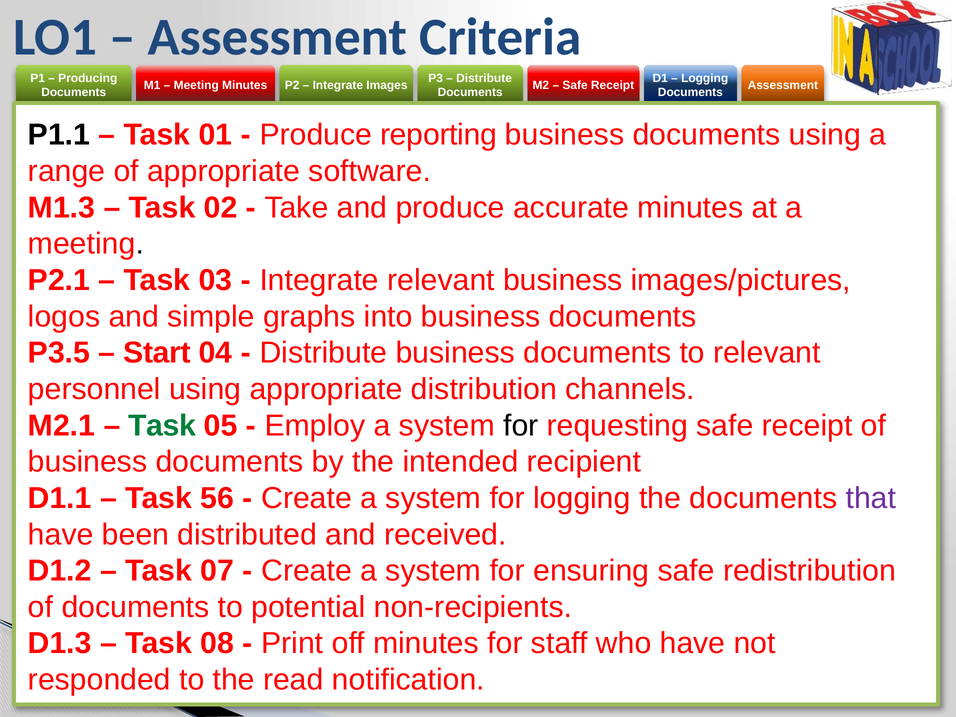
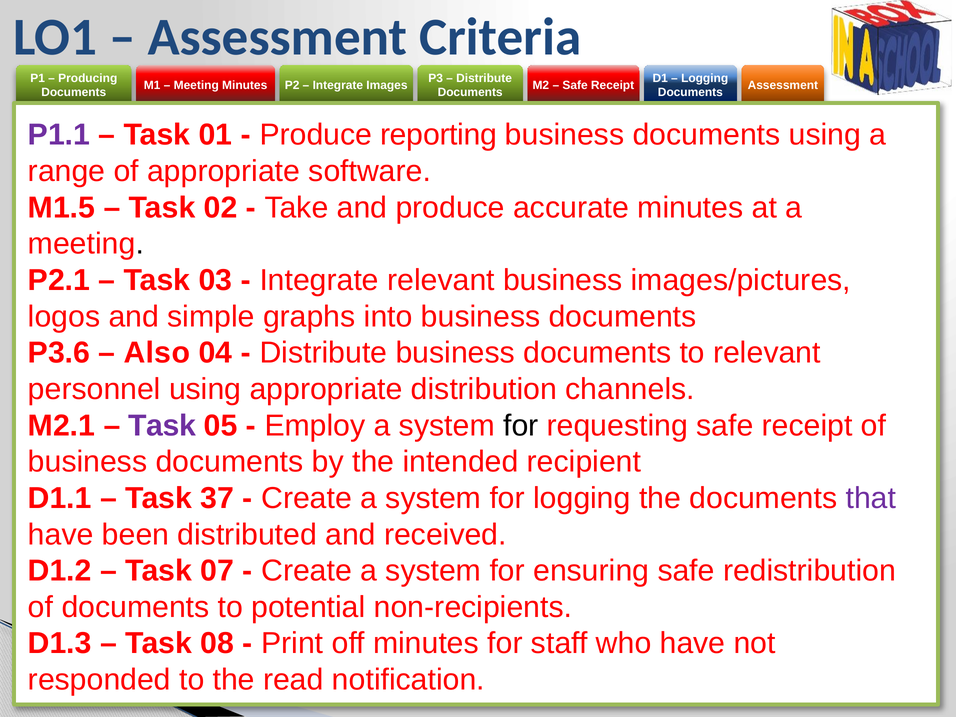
P1.1 colour: black -> purple
M1.3: M1.3 -> M1.5
P3.5: P3.5 -> P3.6
Start: Start -> Also
Task at (162, 426) colour: green -> purple
56: 56 -> 37
